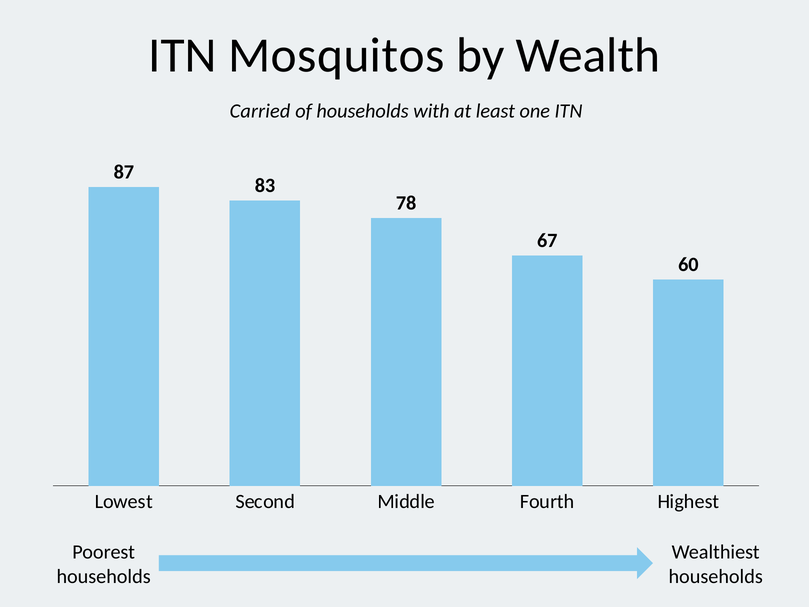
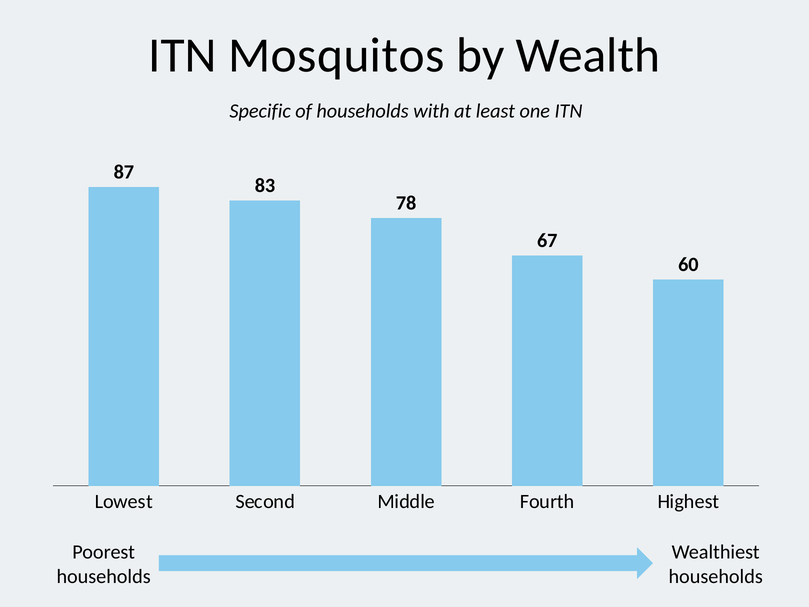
Carried: Carried -> Specific
